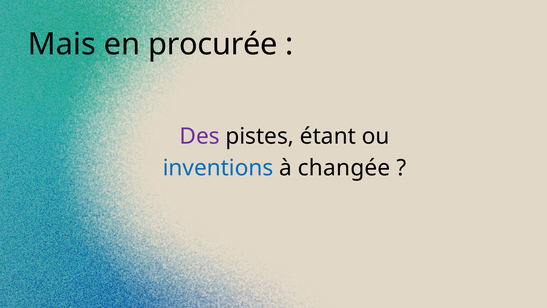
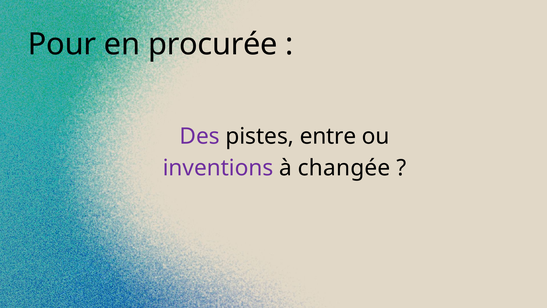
Mais: Mais -> Pour
étant: étant -> entre
inventions colour: blue -> purple
